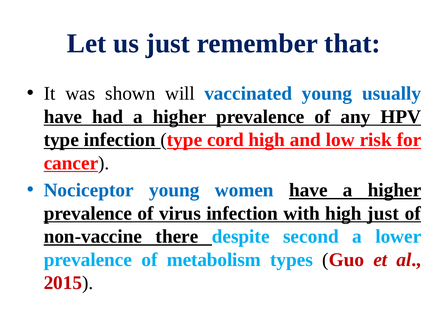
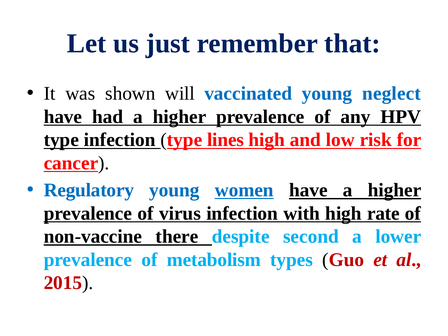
usually: usually -> neglect
cord: cord -> lines
Nociceptor: Nociceptor -> Regulatory
women underline: none -> present
high just: just -> rate
